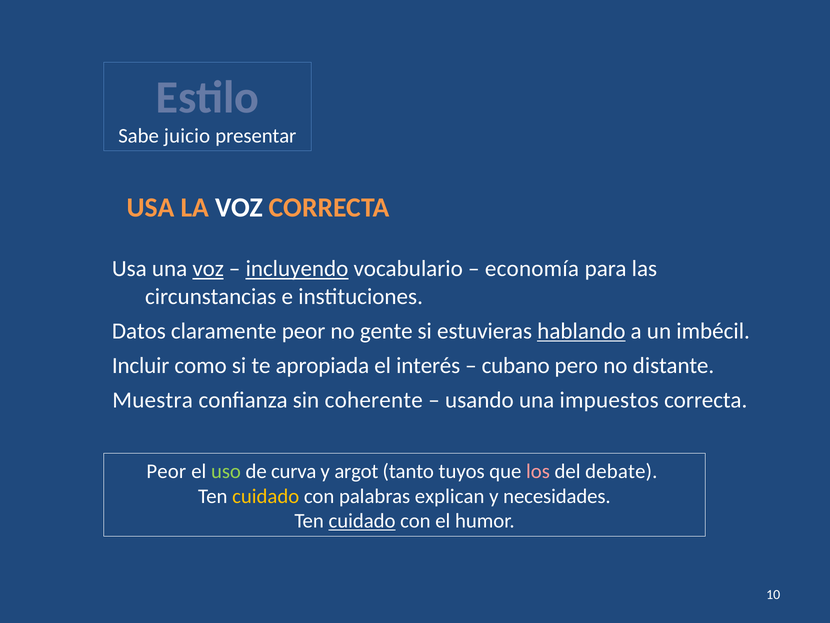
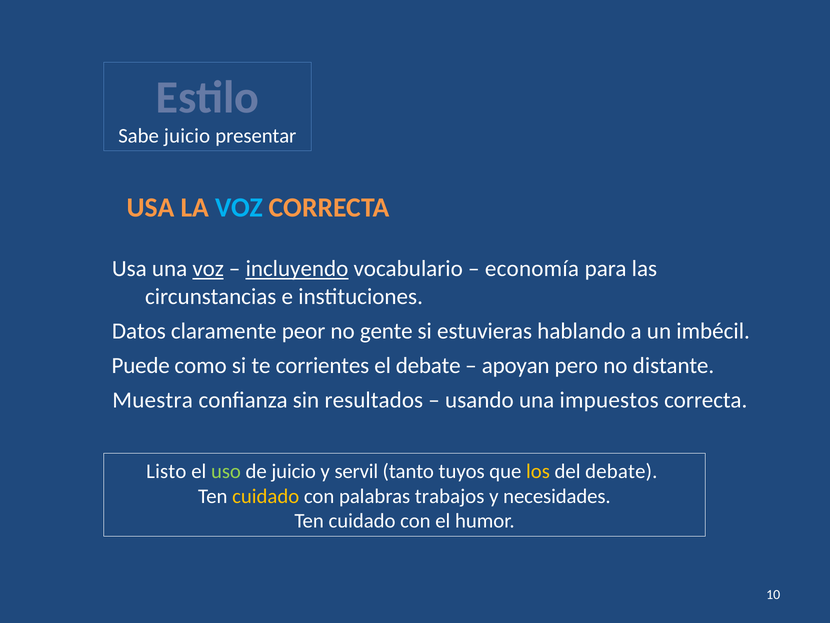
VOZ at (239, 207) colour: white -> light blue
hablando underline: present -> none
Incluir: Incluir -> Puede
apropiada: apropiada -> corrientes
el interés: interés -> debate
cubano: cubano -> apoyan
coherente: coherente -> resultados
Peor at (166, 471): Peor -> Listo
de curva: curva -> juicio
argot: argot -> servil
los colour: pink -> yellow
explican: explican -> trabajos
cuidado at (362, 521) underline: present -> none
